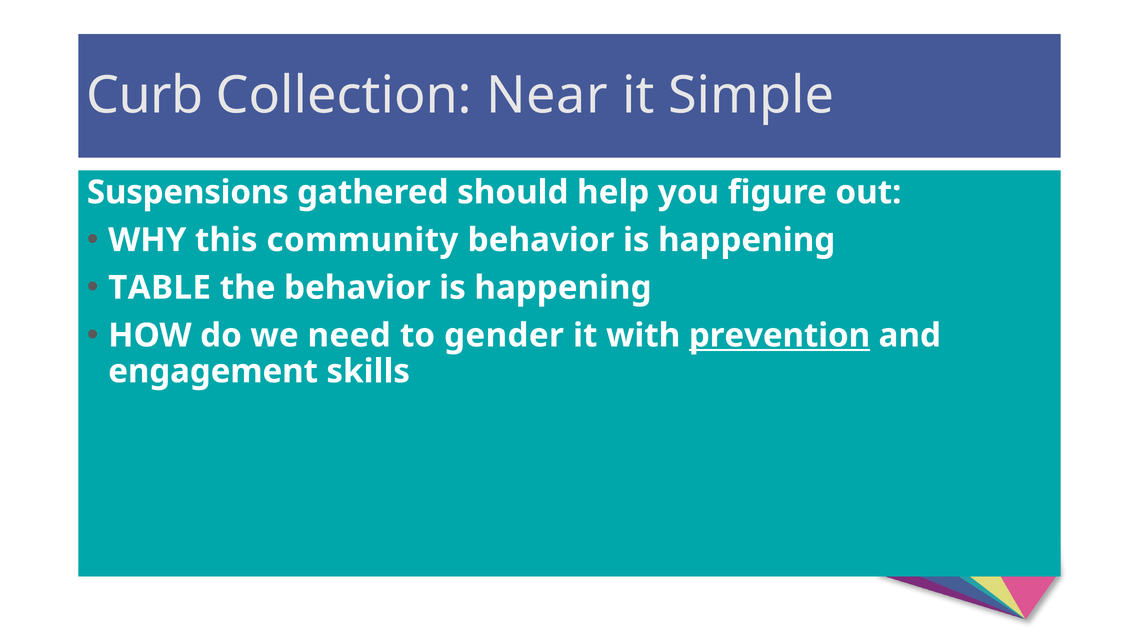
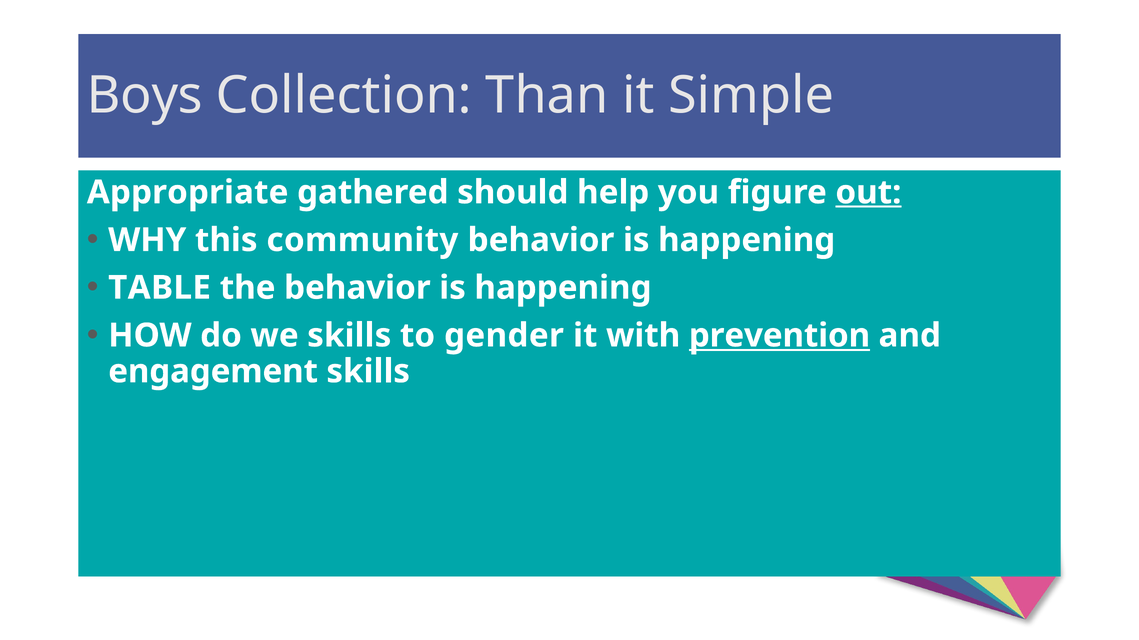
Curb: Curb -> Boys
Near: Near -> Than
Suspensions: Suspensions -> Appropriate
out underline: none -> present
we need: need -> skills
